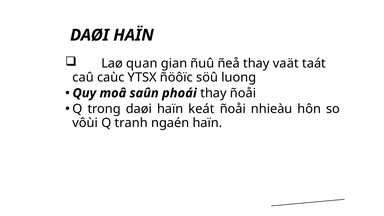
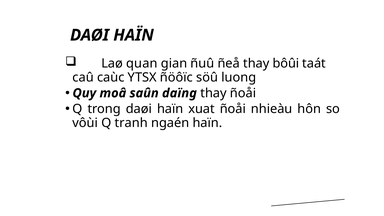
vaät: vaät -> bôûi
phoái: phoái -> daïng
keát: keát -> xuat
